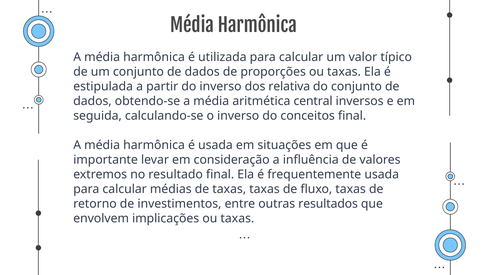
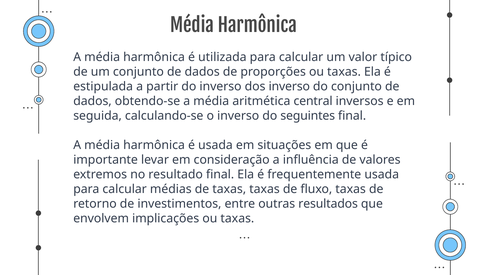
dos relativa: relativa -> inverso
conceitos: conceitos -> seguintes
